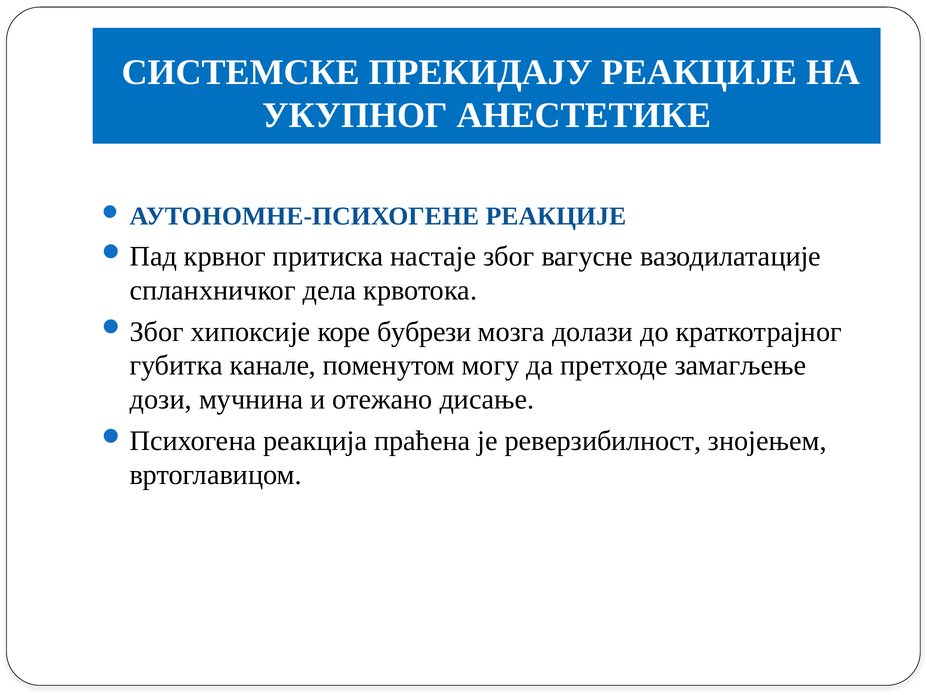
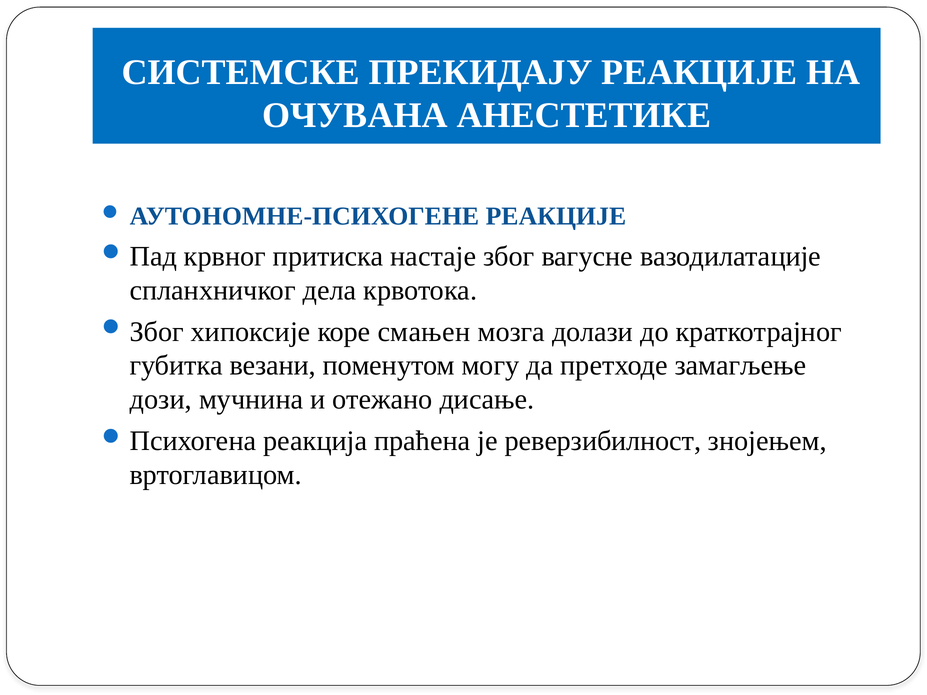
УКУПНОГ: УКУПНОГ -> ОЧУВАНА
бубрези: бубрези -> смањен
канале: канале -> везани
